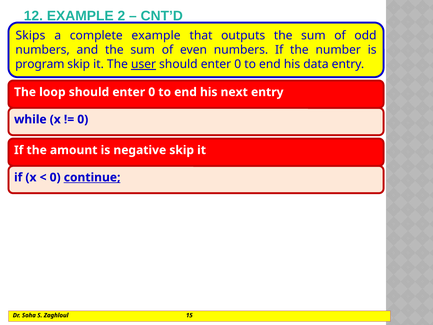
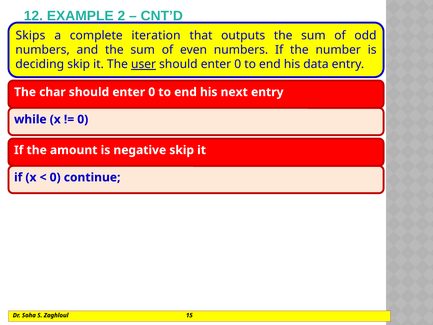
complete example: example -> iteration
program: program -> deciding
loop: loop -> char
continue underline: present -> none
